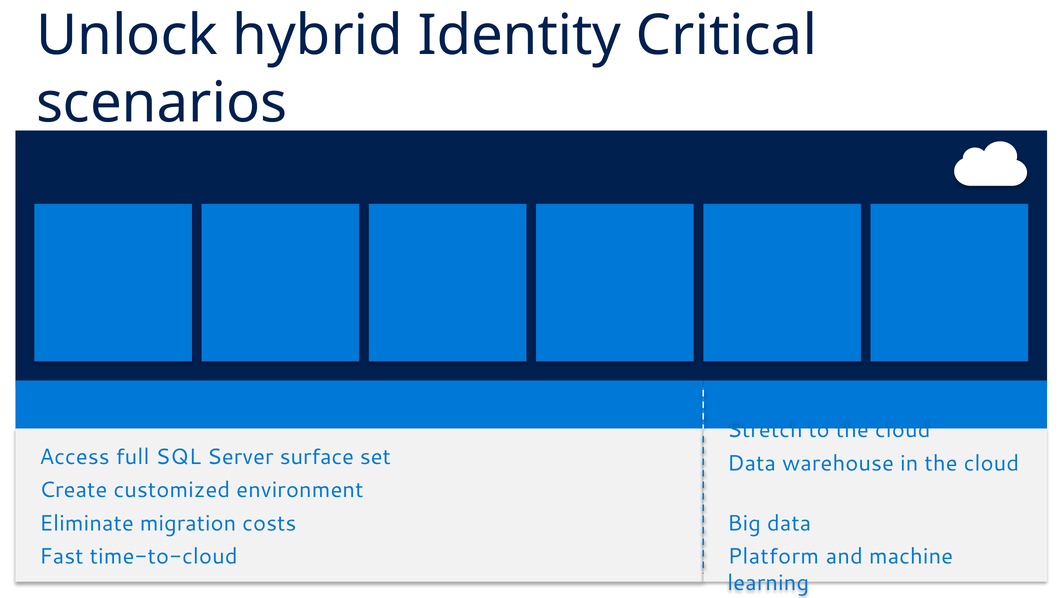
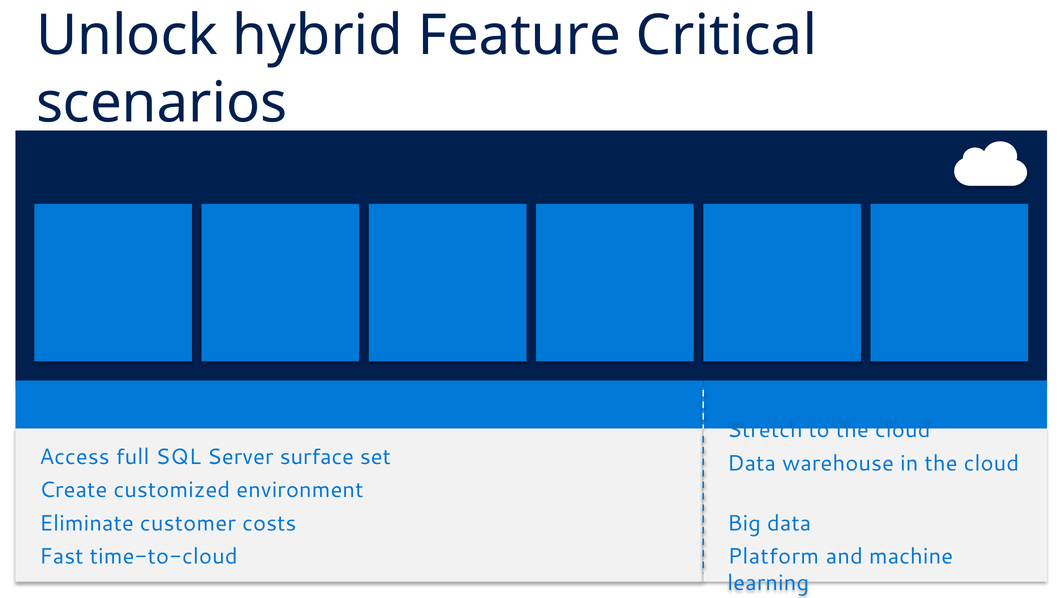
Identity: Identity -> Feature
migration: migration -> customer
